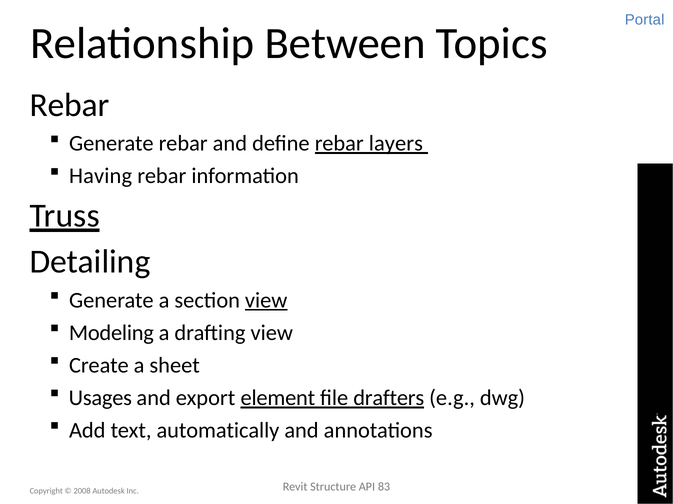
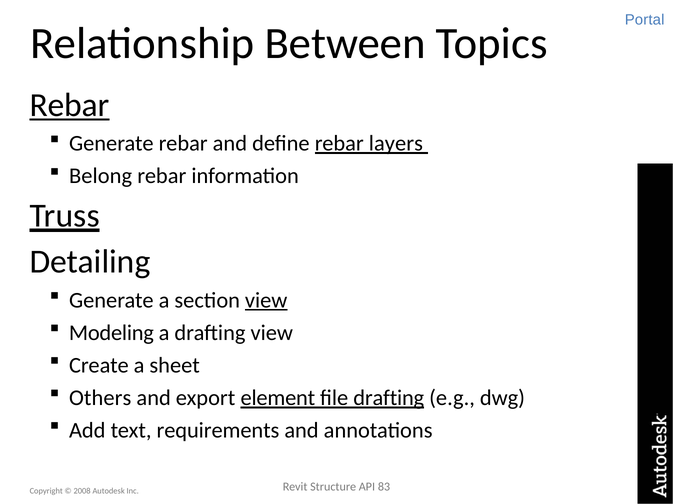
Rebar at (70, 105) underline: none -> present
Having: Having -> Belong
Usages: Usages -> Others
file drafters: drafters -> drafting
automatically: automatically -> requirements
